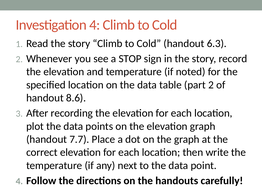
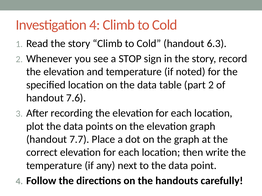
8.6: 8.6 -> 7.6
